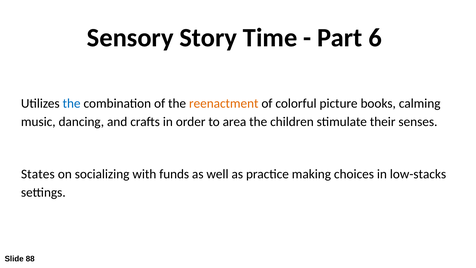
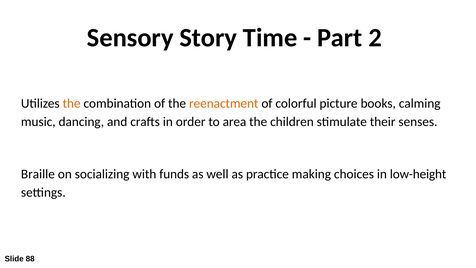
6: 6 -> 2
the at (72, 103) colour: blue -> orange
States: States -> Braille
low-stacks: low-stacks -> low-height
